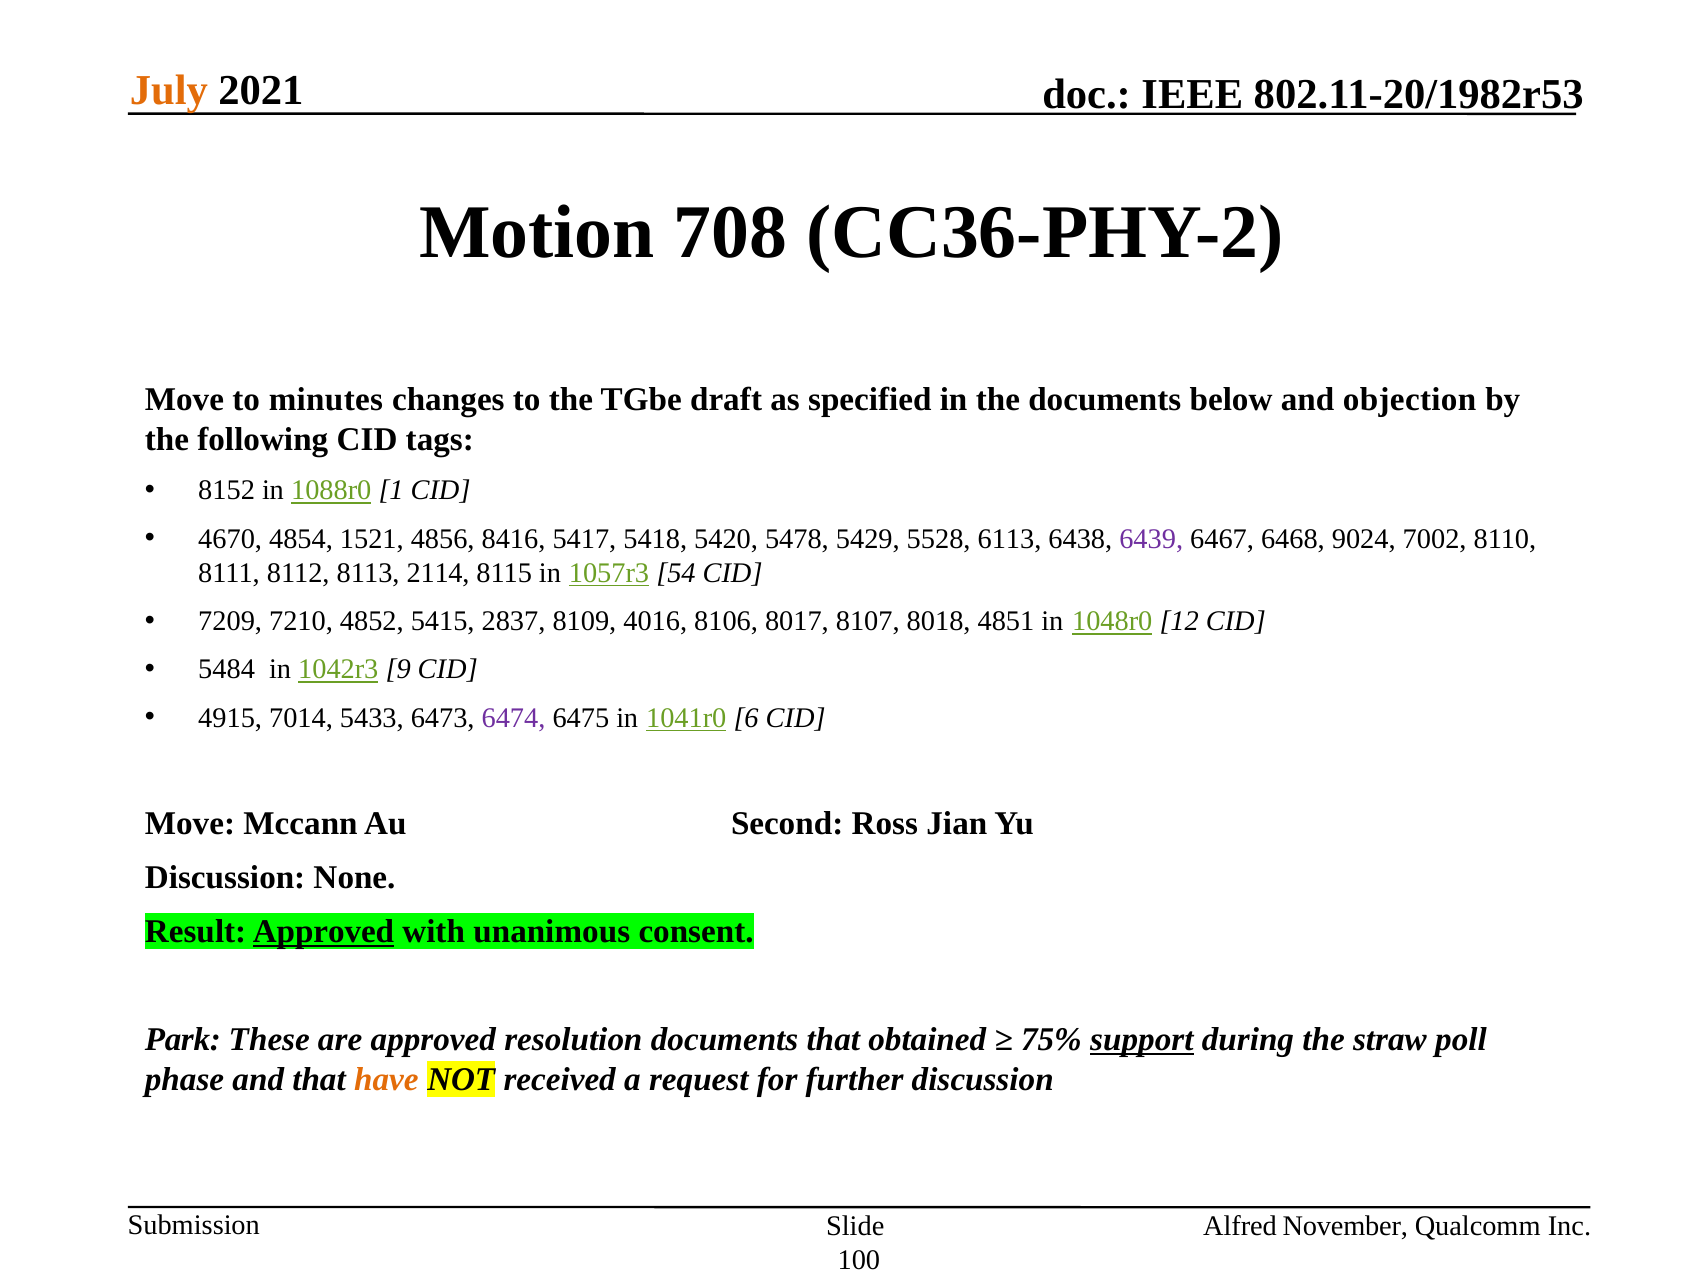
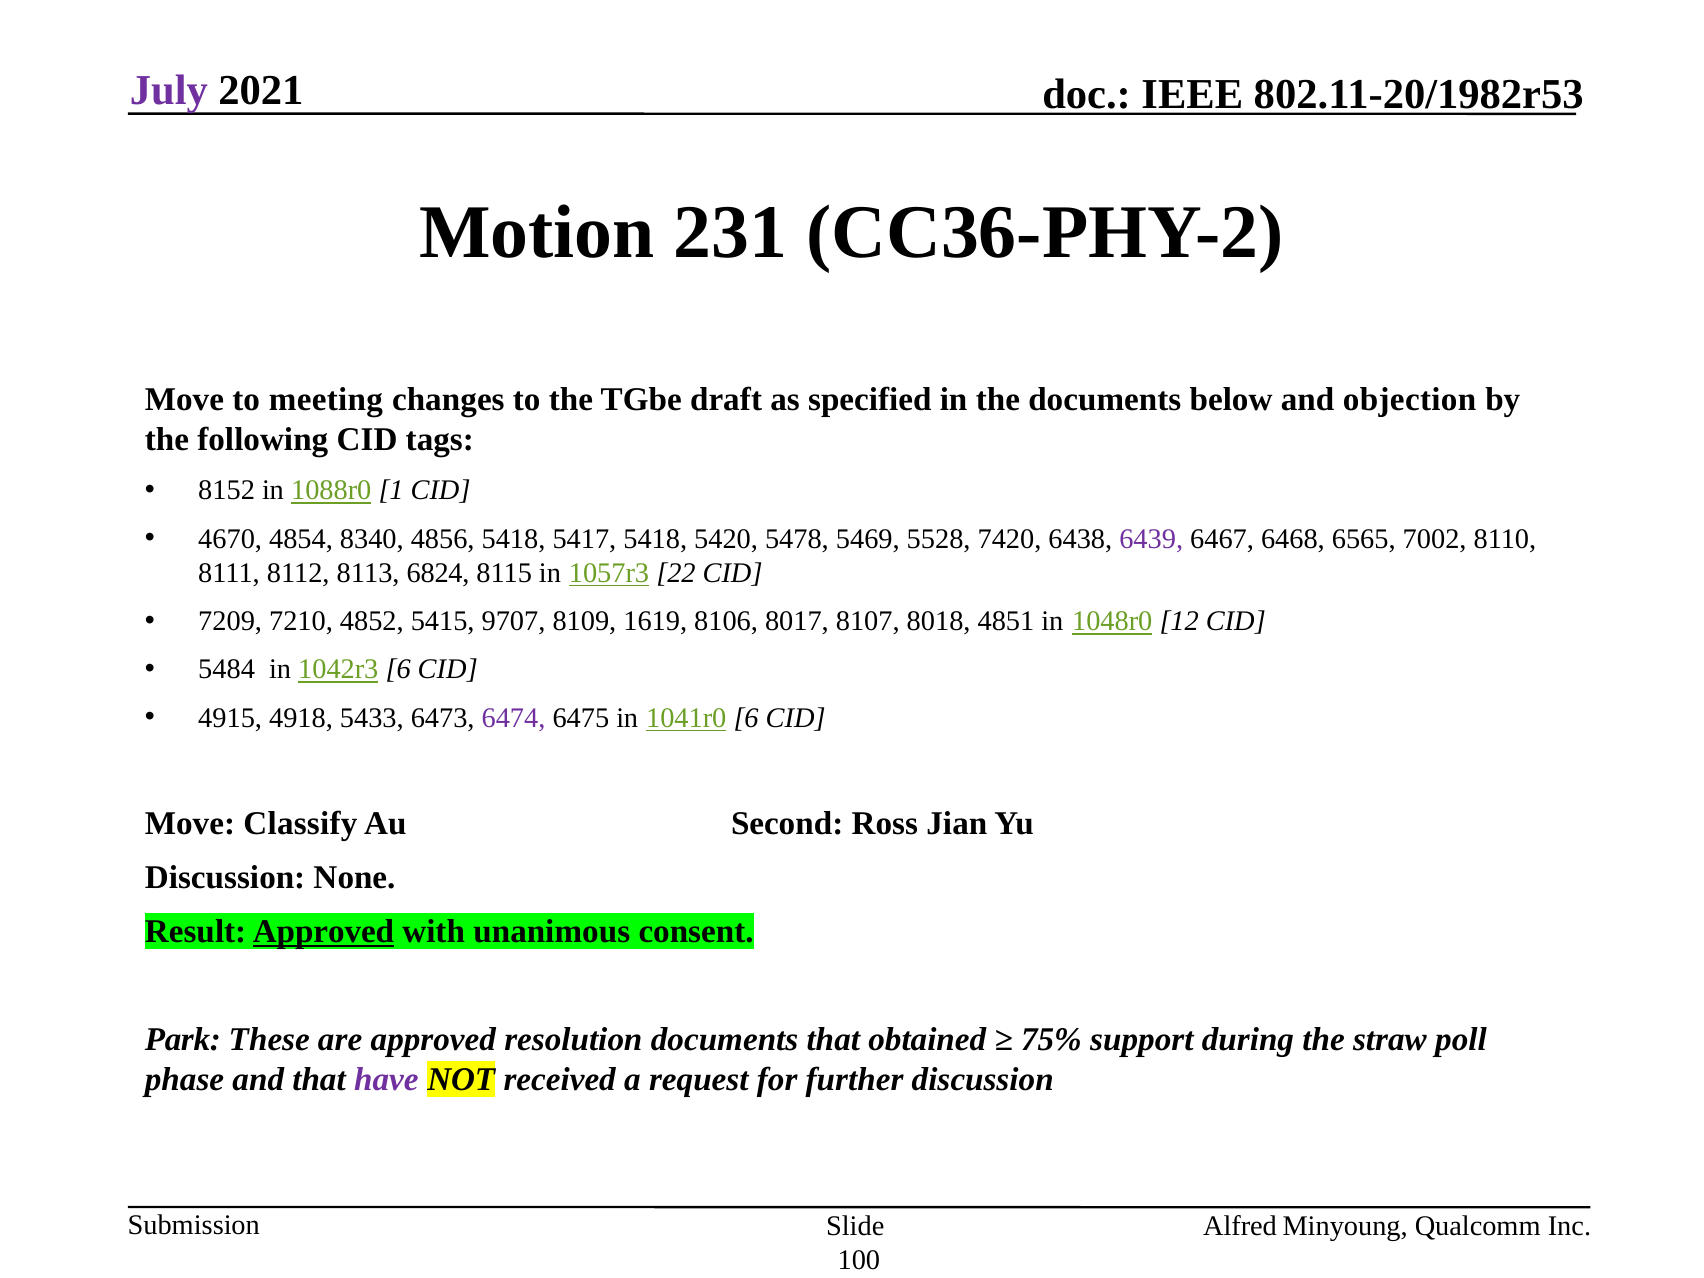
July colour: orange -> purple
708: 708 -> 231
minutes: minutes -> meeting
1521: 1521 -> 8340
4856 8416: 8416 -> 5418
5429: 5429 -> 5469
6113: 6113 -> 7420
9024: 9024 -> 6565
2114: 2114 -> 6824
54: 54 -> 22
2837: 2837 -> 9707
4016: 4016 -> 1619
1042r3 9: 9 -> 6
7014: 7014 -> 4918
Mccann: Mccann -> Classify
support underline: present -> none
have colour: orange -> purple
November: November -> Minyoung
